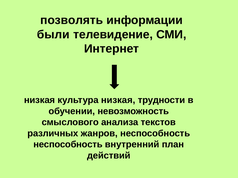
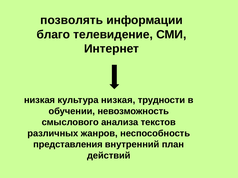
были: были -> благо
неспособность at (68, 145): неспособность -> представления
